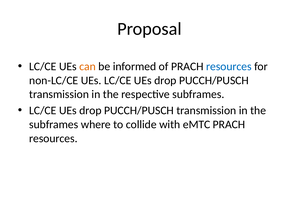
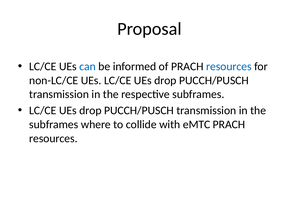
can colour: orange -> blue
